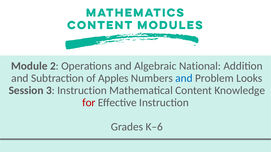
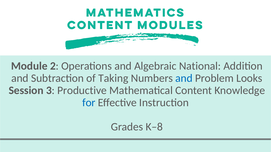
Apples: Apples -> Taking
3 Instruction: Instruction -> Productive
for colour: red -> blue
K–6: K–6 -> K–8
